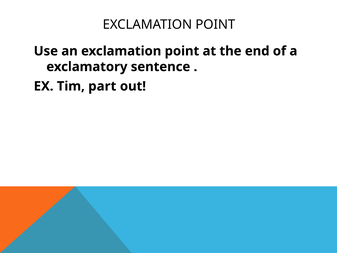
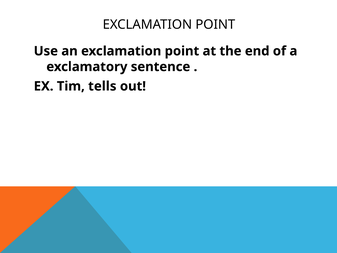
part: part -> tells
